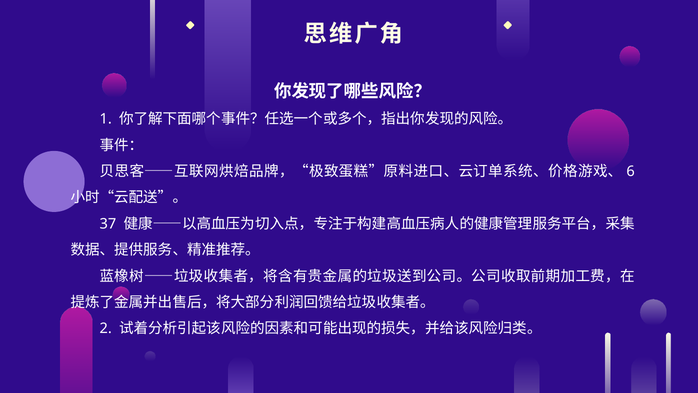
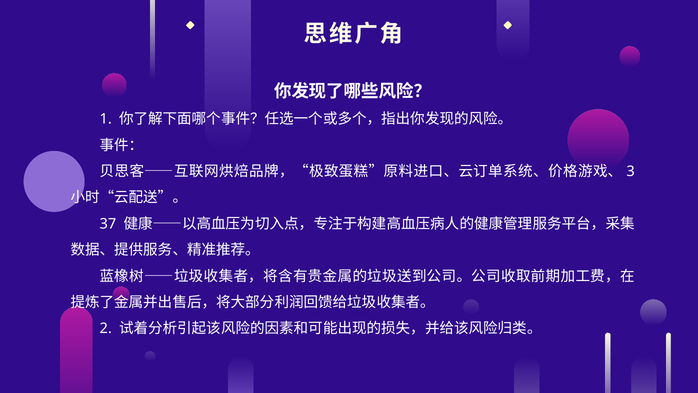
6: 6 -> 3
